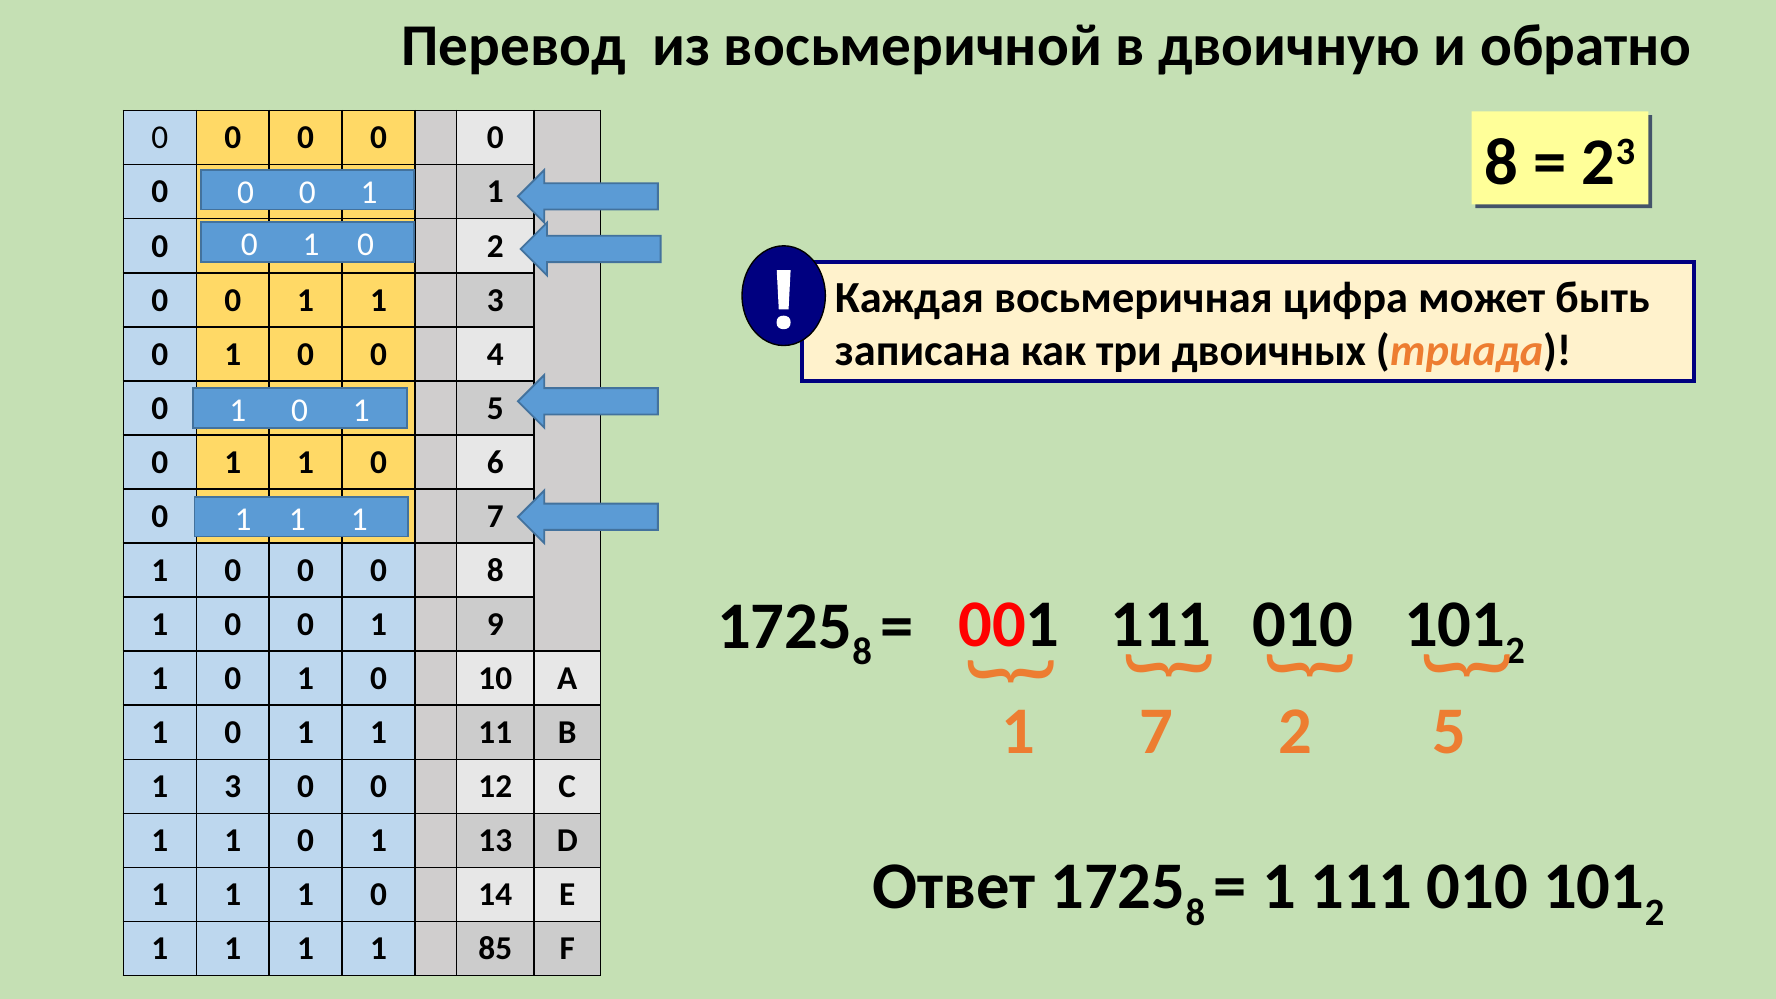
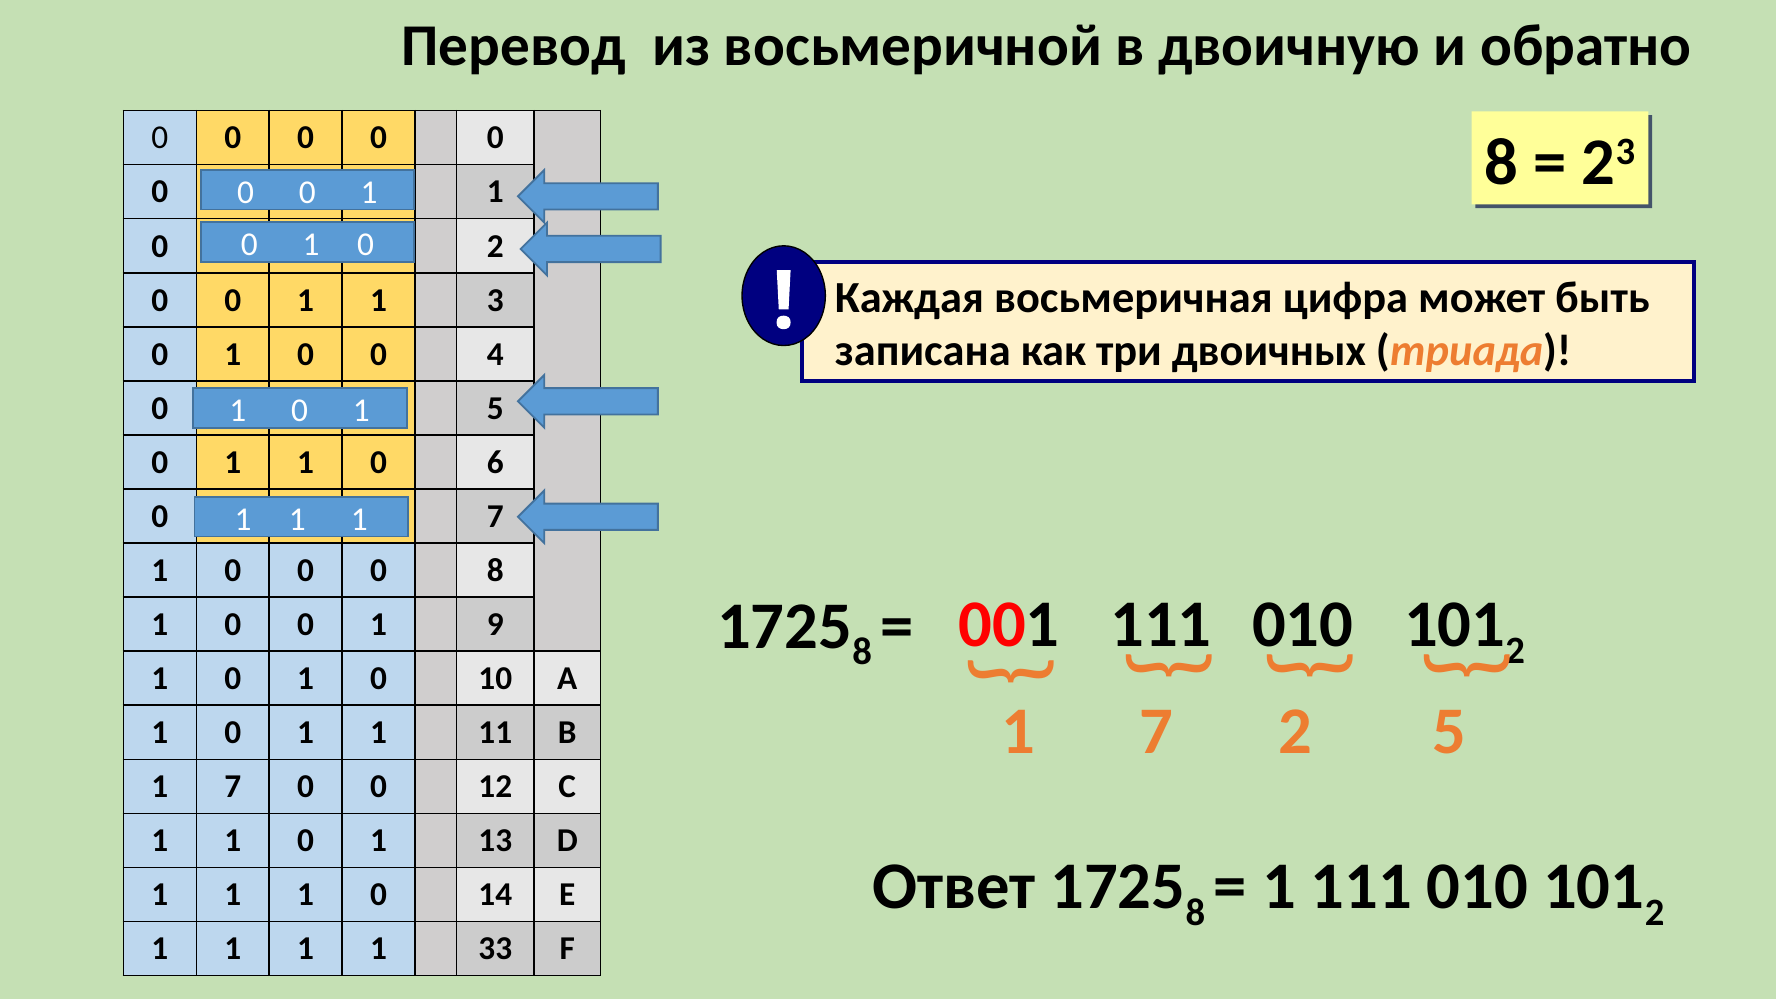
3 at (233, 787): 3 -> 7
85: 85 -> 33
